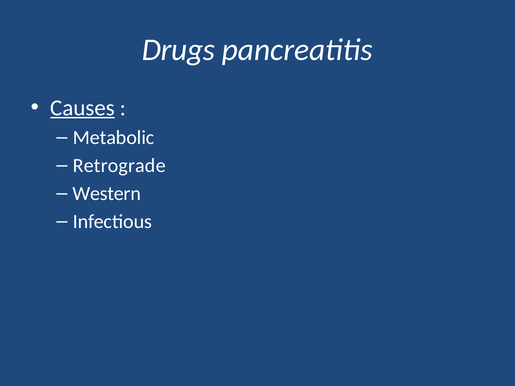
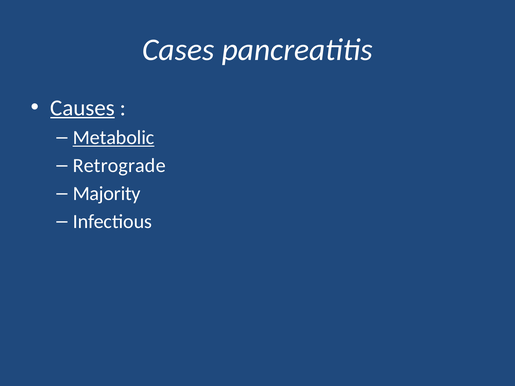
Drugs: Drugs -> Cases
Metabolic underline: none -> present
Western: Western -> Majority
